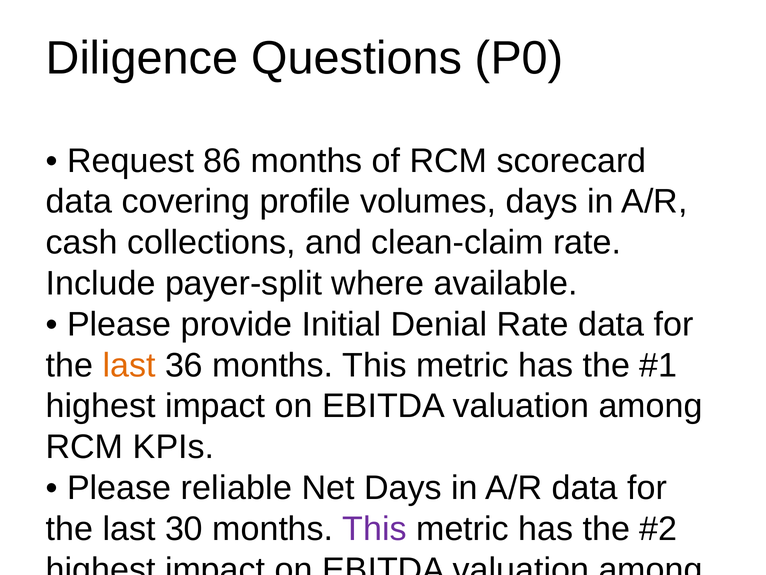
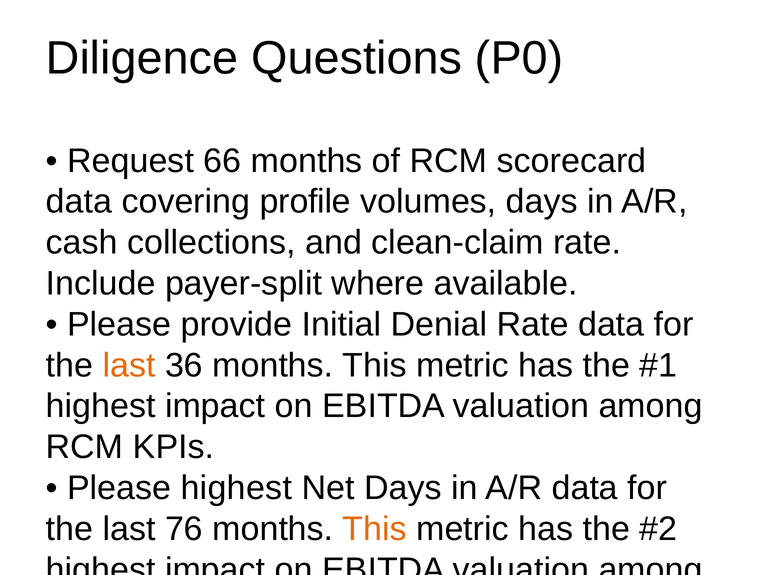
86: 86 -> 66
Please reliable: reliable -> highest
30: 30 -> 76
This at (375, 528) colour: purple -> orange
